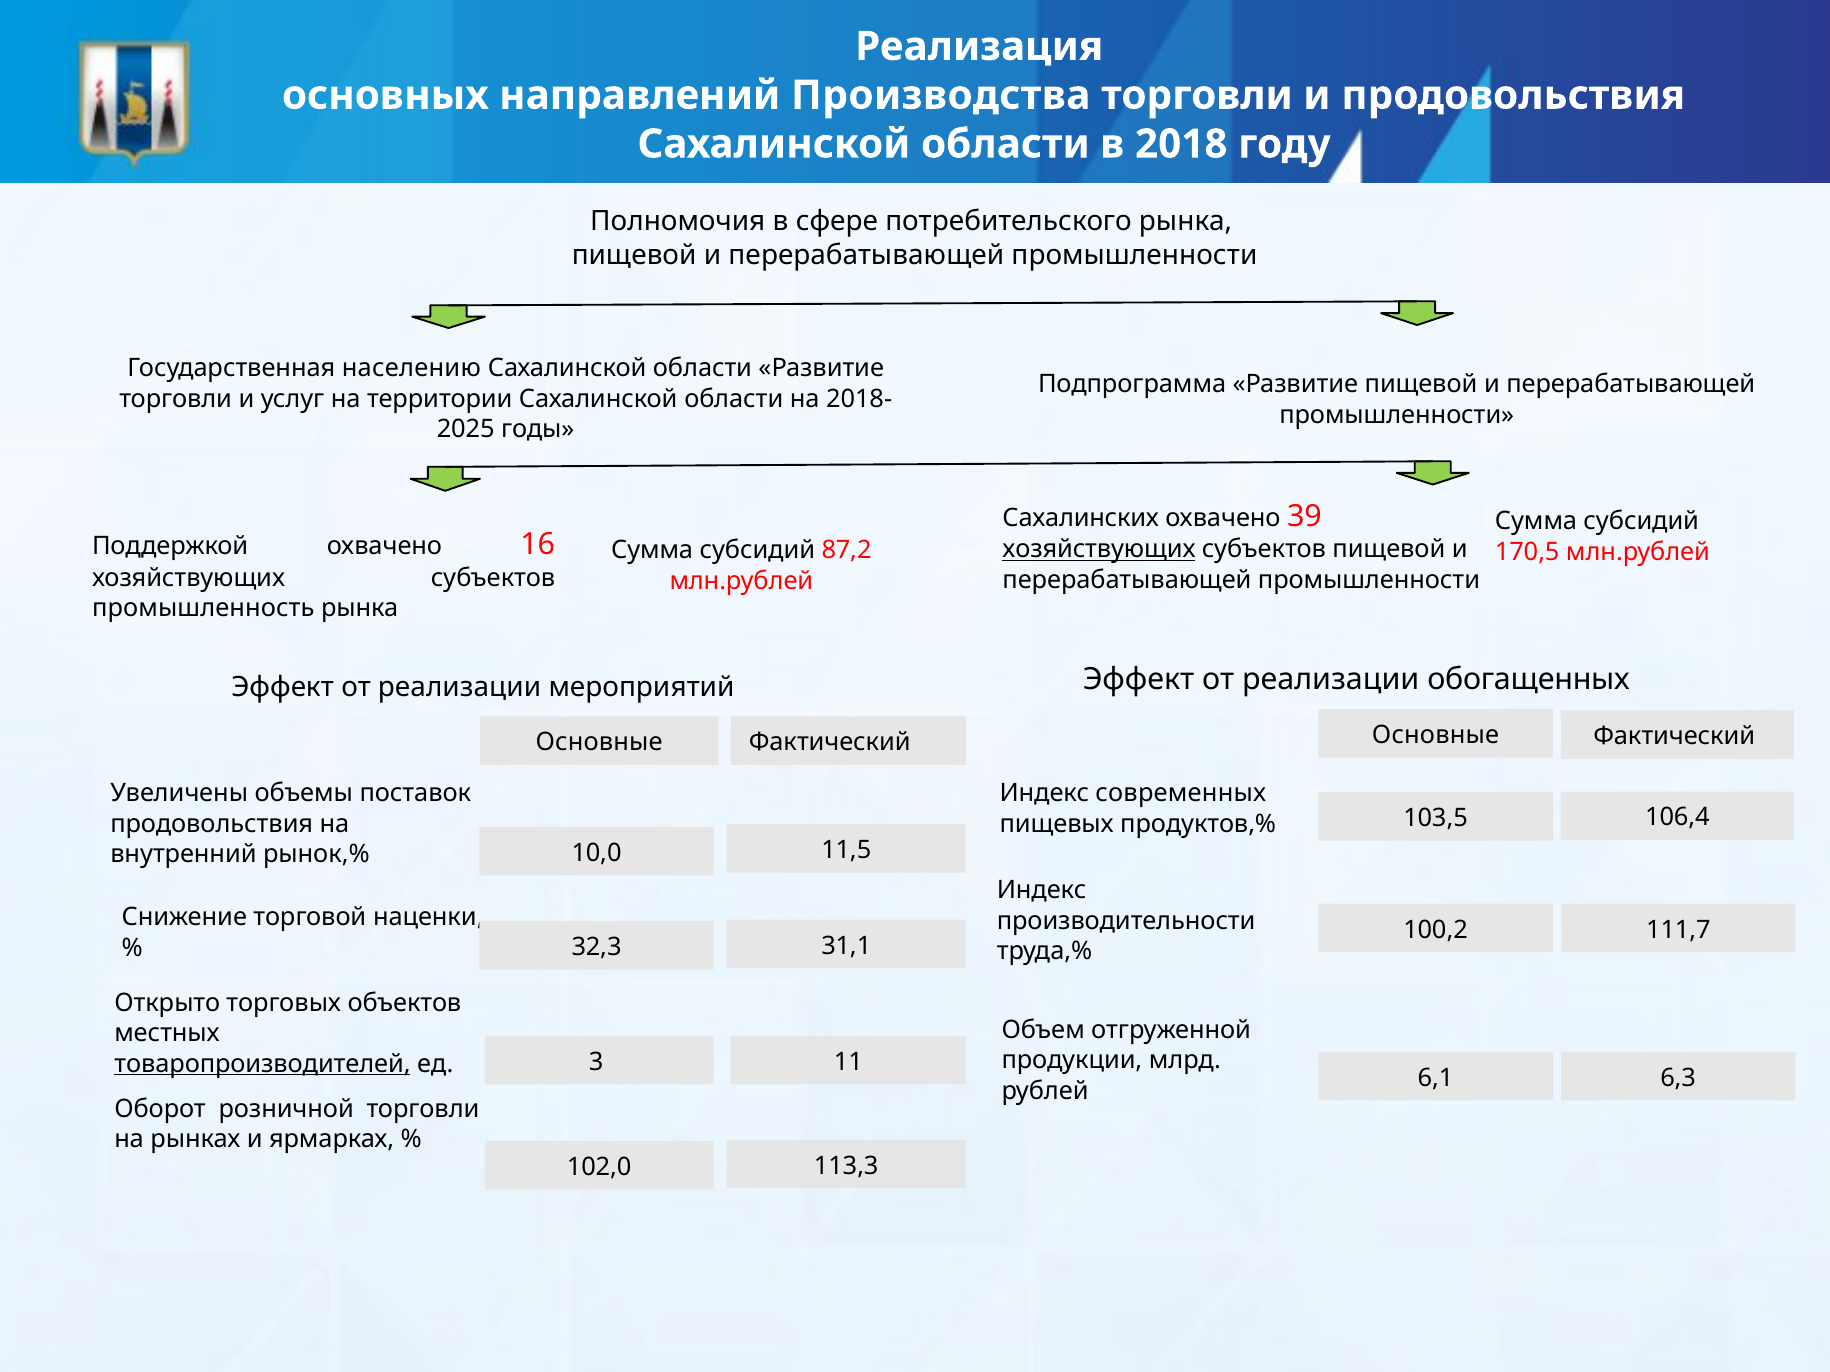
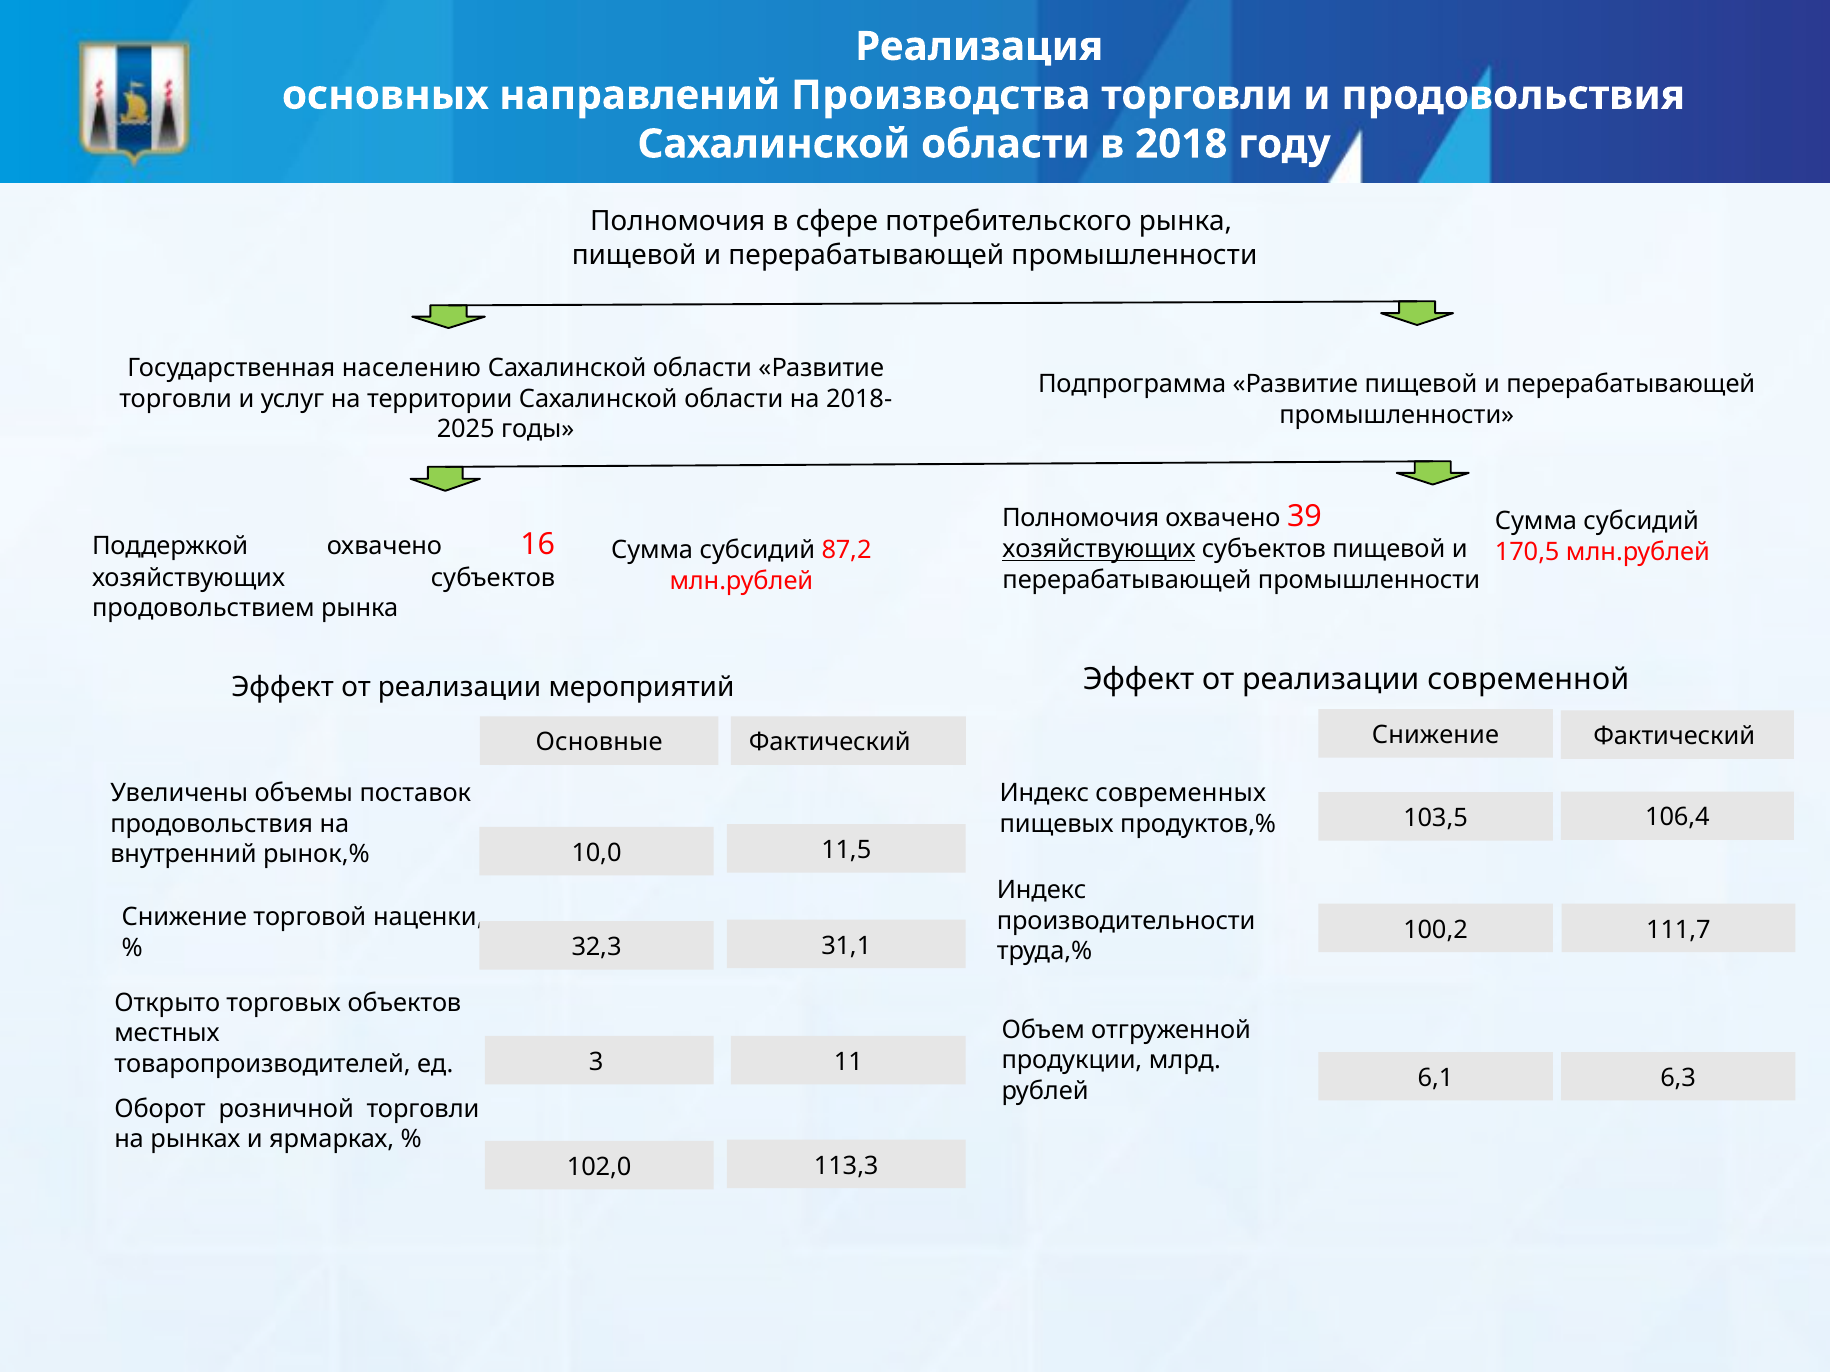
Сахалинских at (1081, 518): Сахалинских -> Полномочия
промышленность: промышленность -> продовольствием
обогащенных: обогащенных -> современной
Основные at (1436, 735): Основные -> Снижение
товаропроизводителей underline: present -> none
